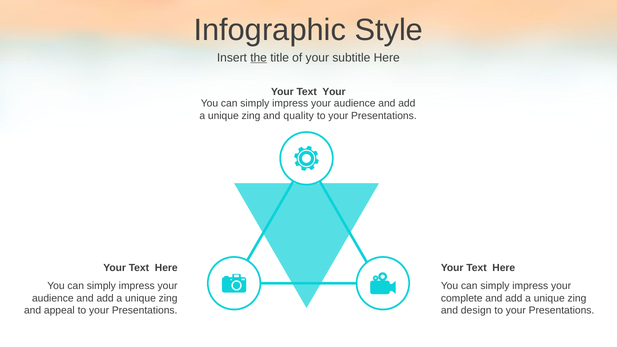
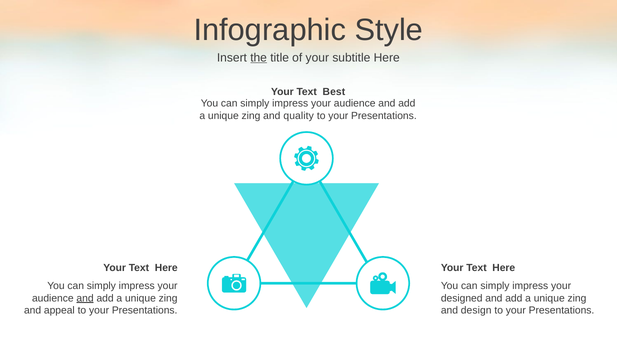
Text Your: Your -> Best
and at (85, 298) underline: none -> present
complete: complete -> designed
